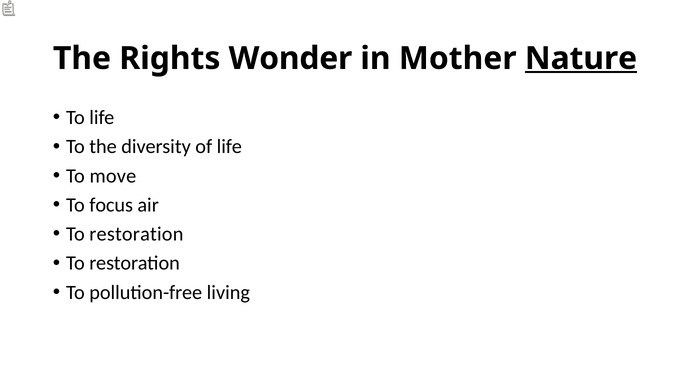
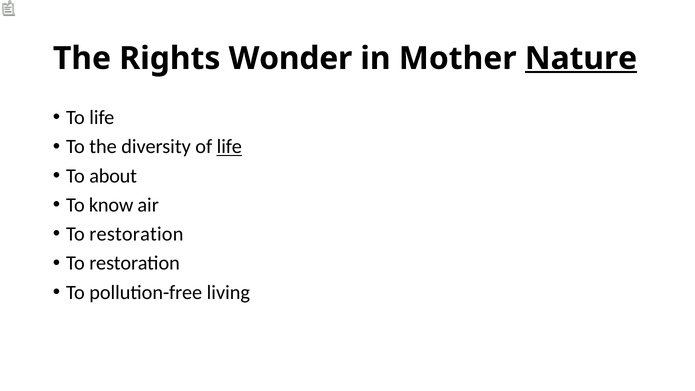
life at (229, 147) underline: none -> present
move: move -> about
focus: focus -> know
